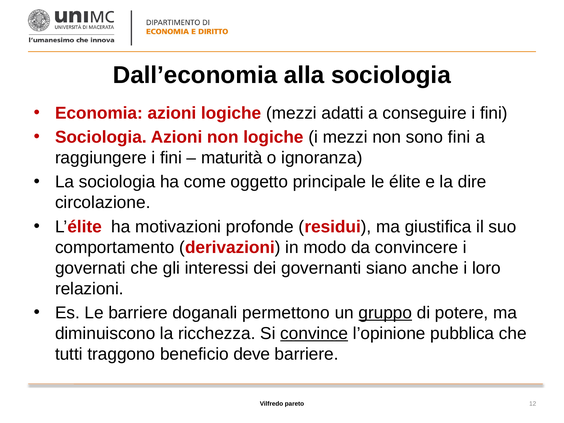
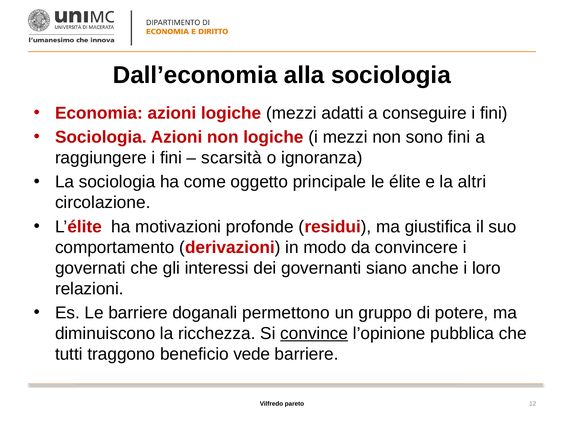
maturità: maturità -> scarsità
dire: dire -> altri
gruppo underline: present -> none
deve: deve -> vede
